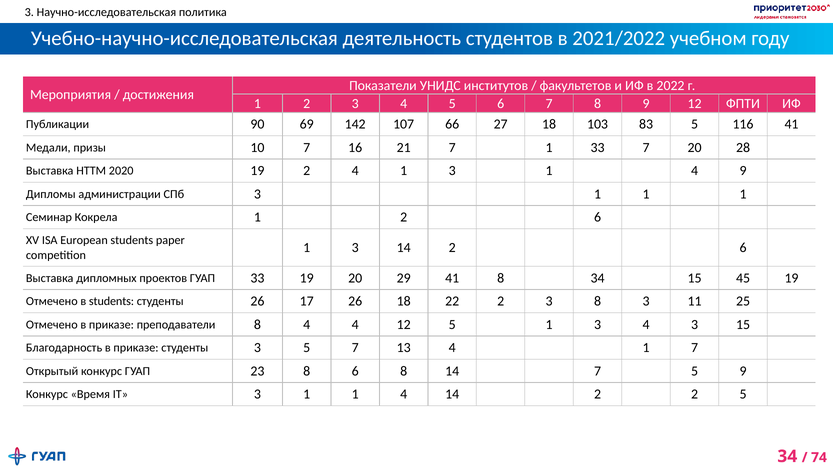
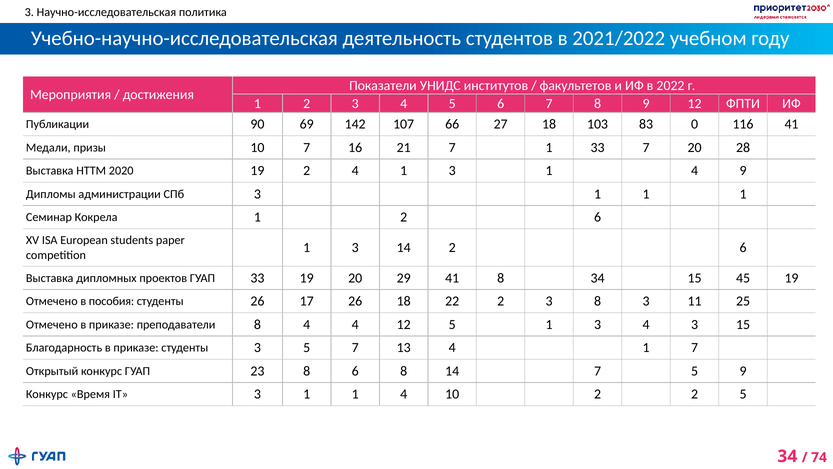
83 5: 5 -> 0
в students: students -> пособия
4 14: 14 -> 10
